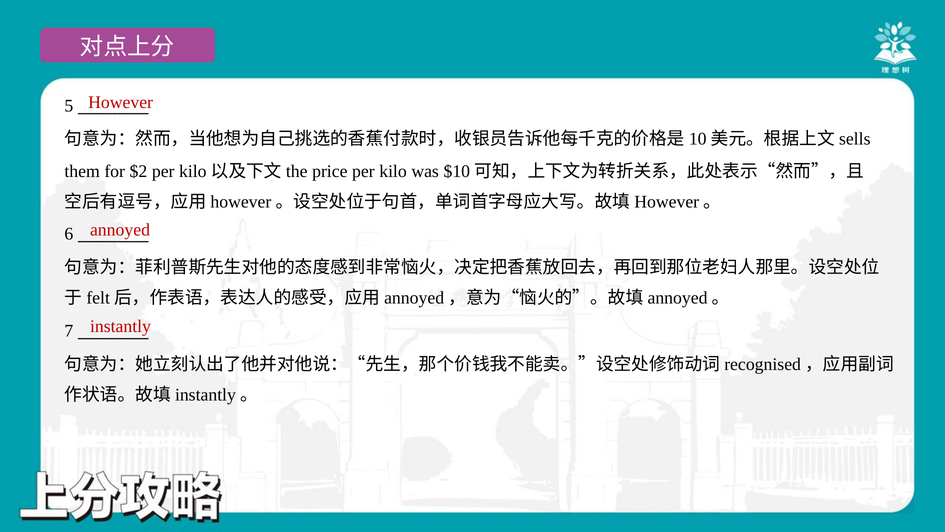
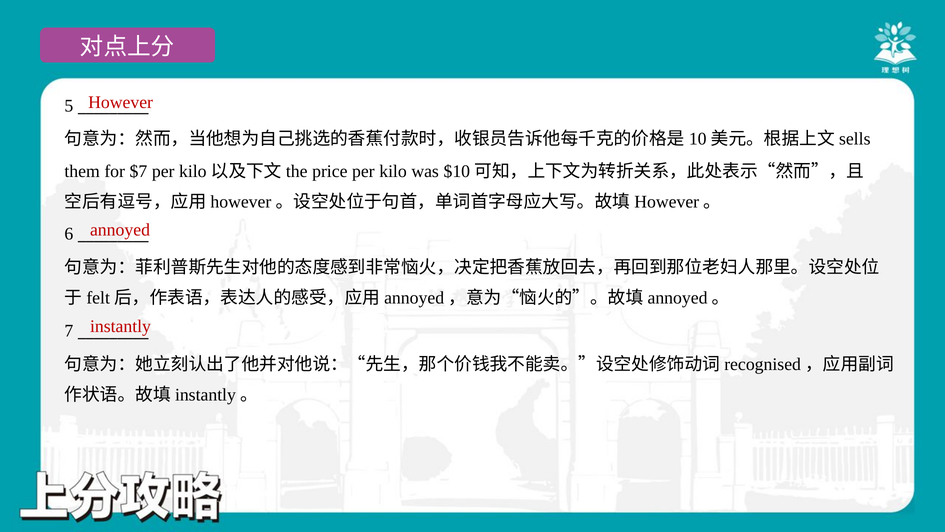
$2: $2 -> $7
